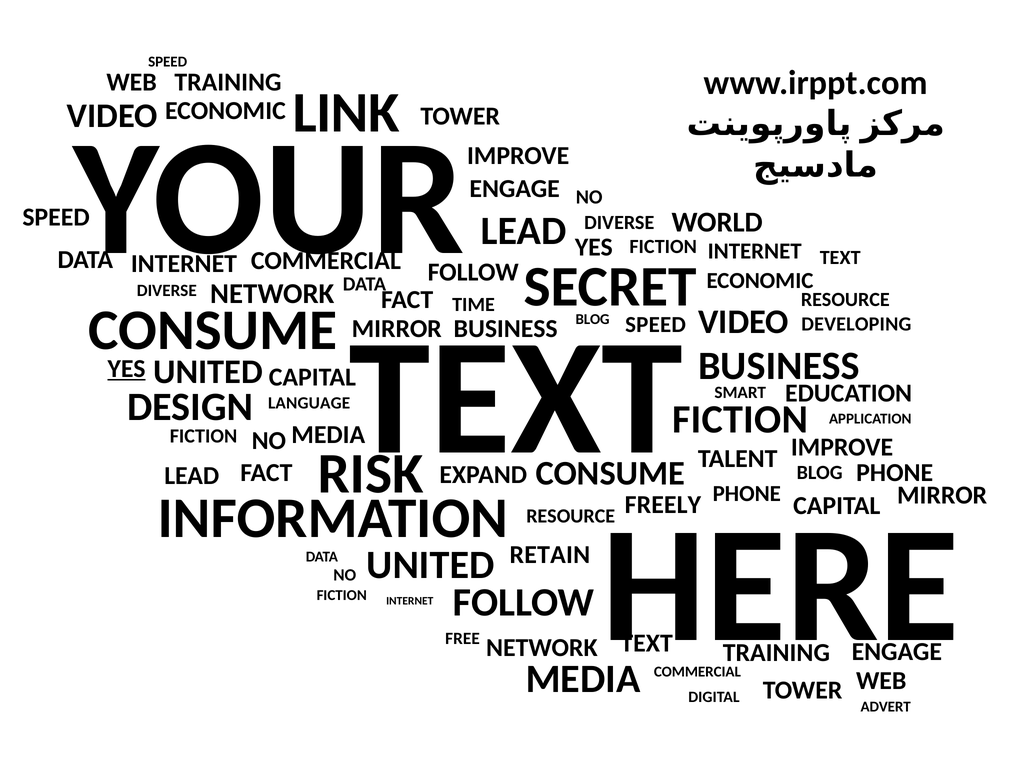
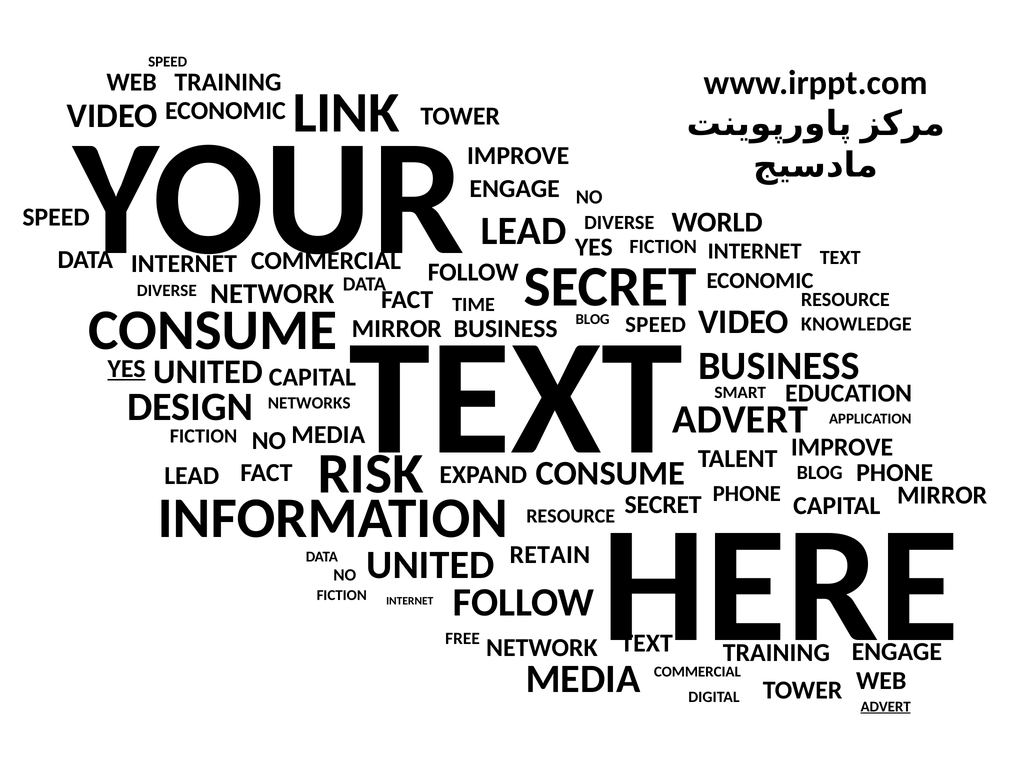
DEVELOPING: DEVELOPING -> KNOWLEDGE
LANGUAGE: LANGUAGE -> NETWORKS
FICTION at (740, 419): FICTION -> ADVERT
FREELY at (663, 505): FREELY -> SECRET
ADVERT at (886, 706) underline: none -> present
